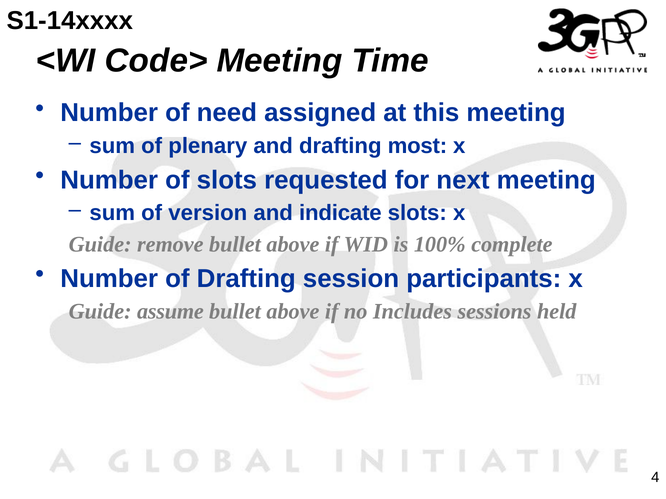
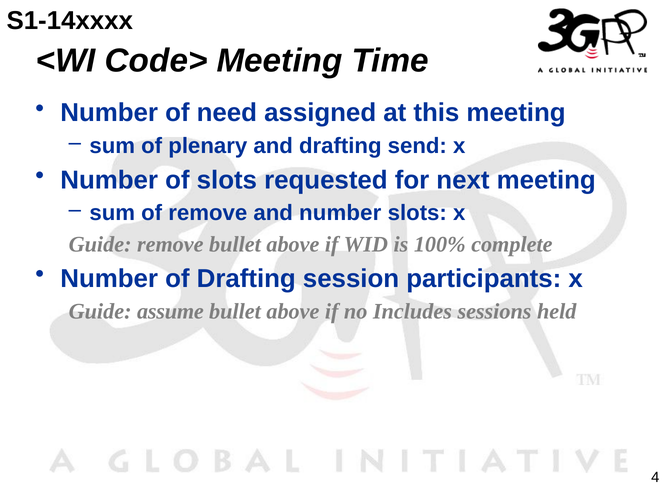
most: most -> send
of version: version -> remove
and indicate: indicate -> number
